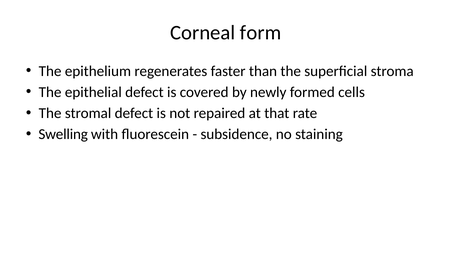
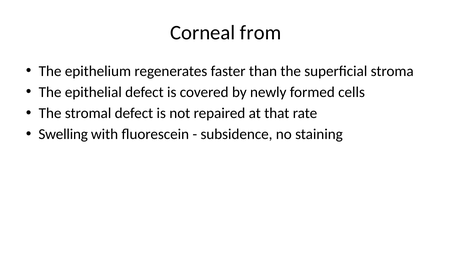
form: form -> from
